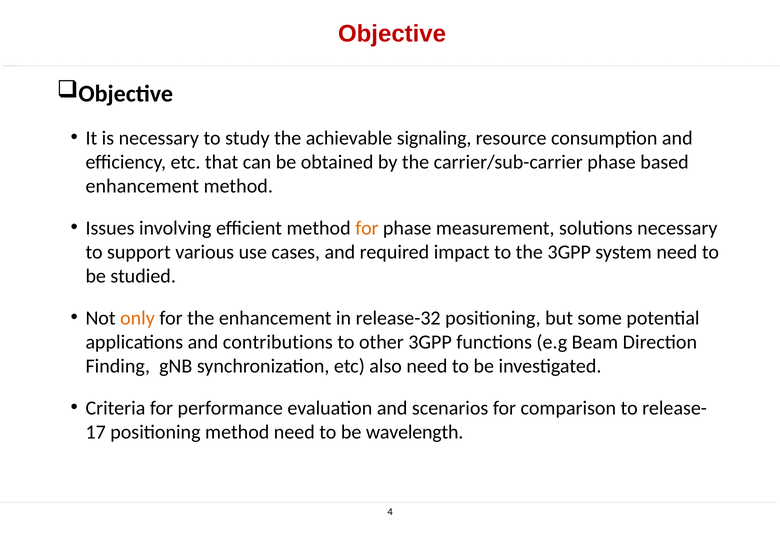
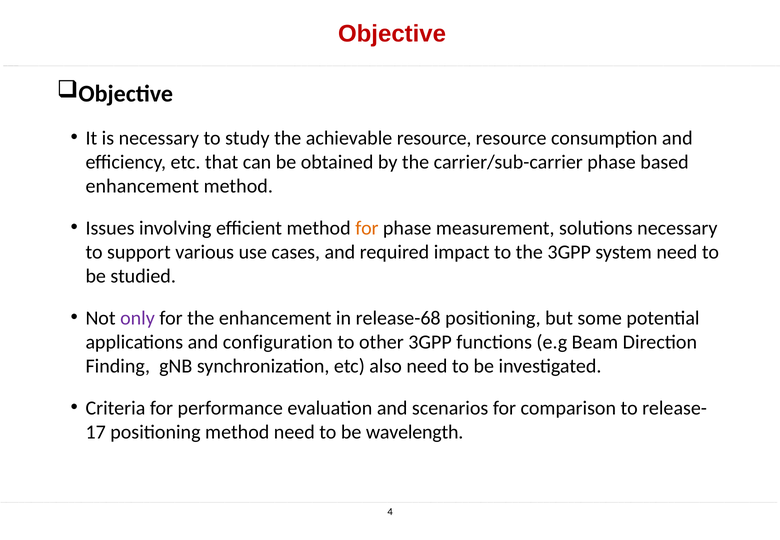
achievable signaling: signaling -> resource
only colour: orange -> purple
release-32: release-32 -> release-68
contributions: contributions -> configuration
